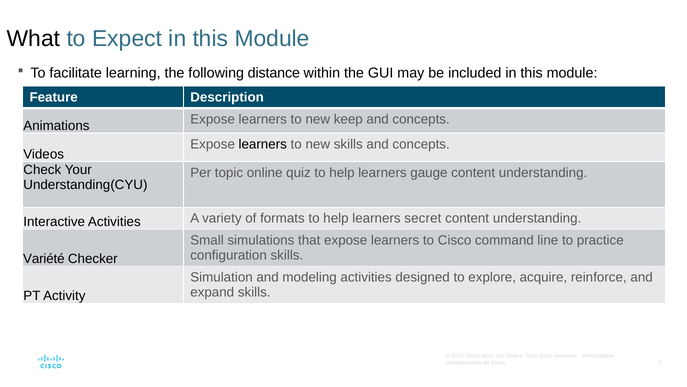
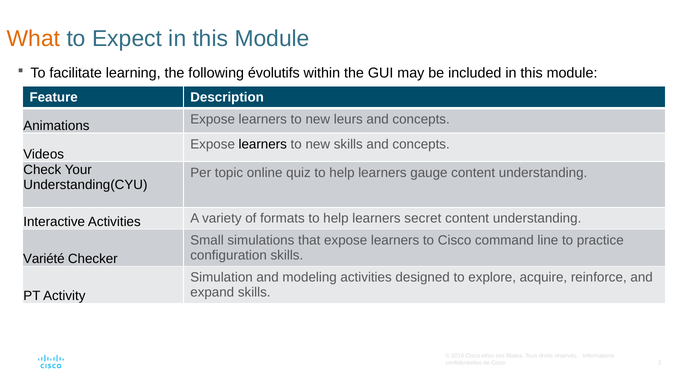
What colour: black -> orange
distance: distance -> évolutifs
keep: keep -> leurs
